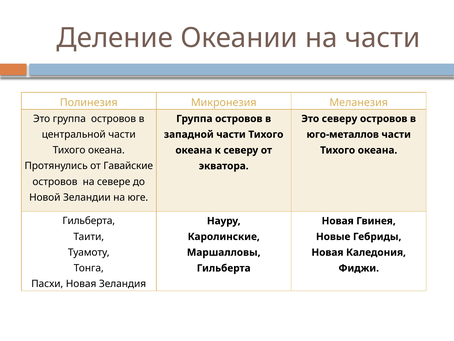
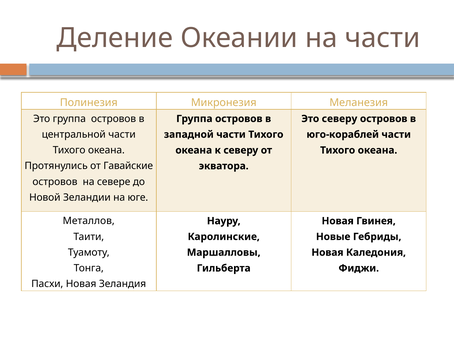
юго-металлов: юго-металлов -> юго-кораблей
Гильберта at (89, 221): Гильберта -> Металлов
